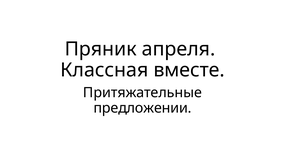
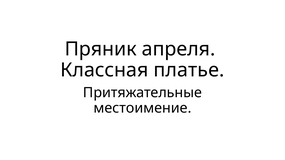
вместе: вместе -> платье
предложении: предложении -> местоимение
